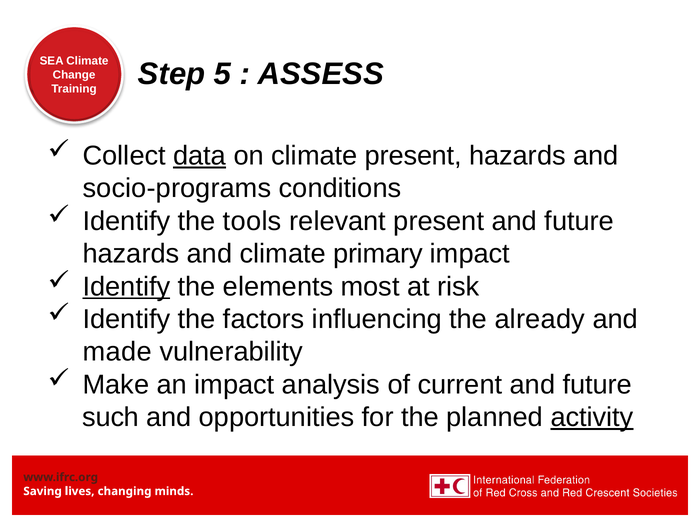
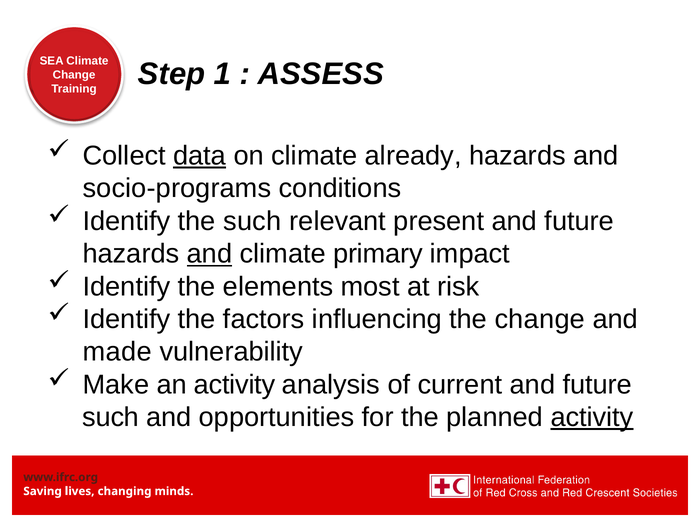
5: 5 -> 1
climate present: present -> already
the tools: tools -> such
and at (210, 254) underline: none -> present
Identify at (126, 287) underline: present -> none
the already: already -> change
an impact: impact -> activity
